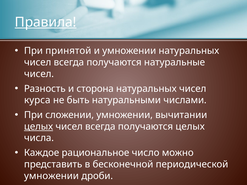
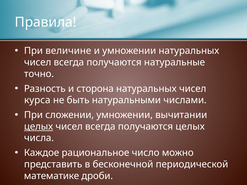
Правила underline: present -> none
принятой: принятой -> величине
чисел at (39, 74): чисел -> точно
умножении at (51, 176): умножении -> математике
